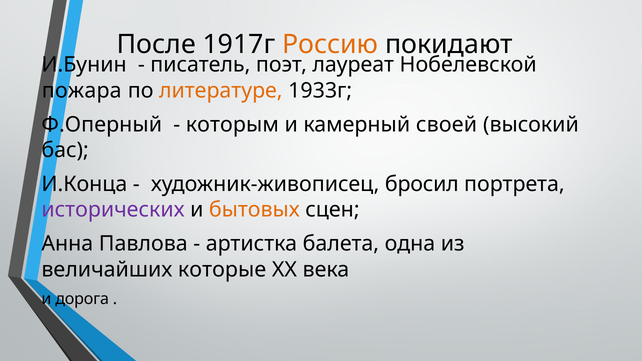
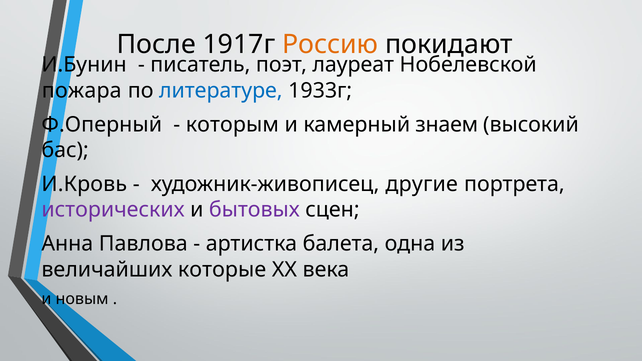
литературе colour: orange -> blue
своей: своей -> знаем
И.Конца: И.Конца -> И.Кровь
бросил: бросил -> другие
бытовых colour: orange -> purple
дорога: дорога -> новым
